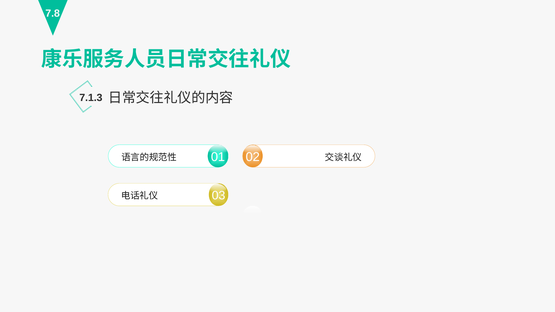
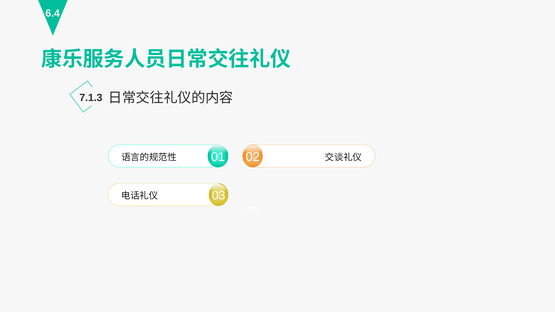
7.8: 7.8 -> 6.4
